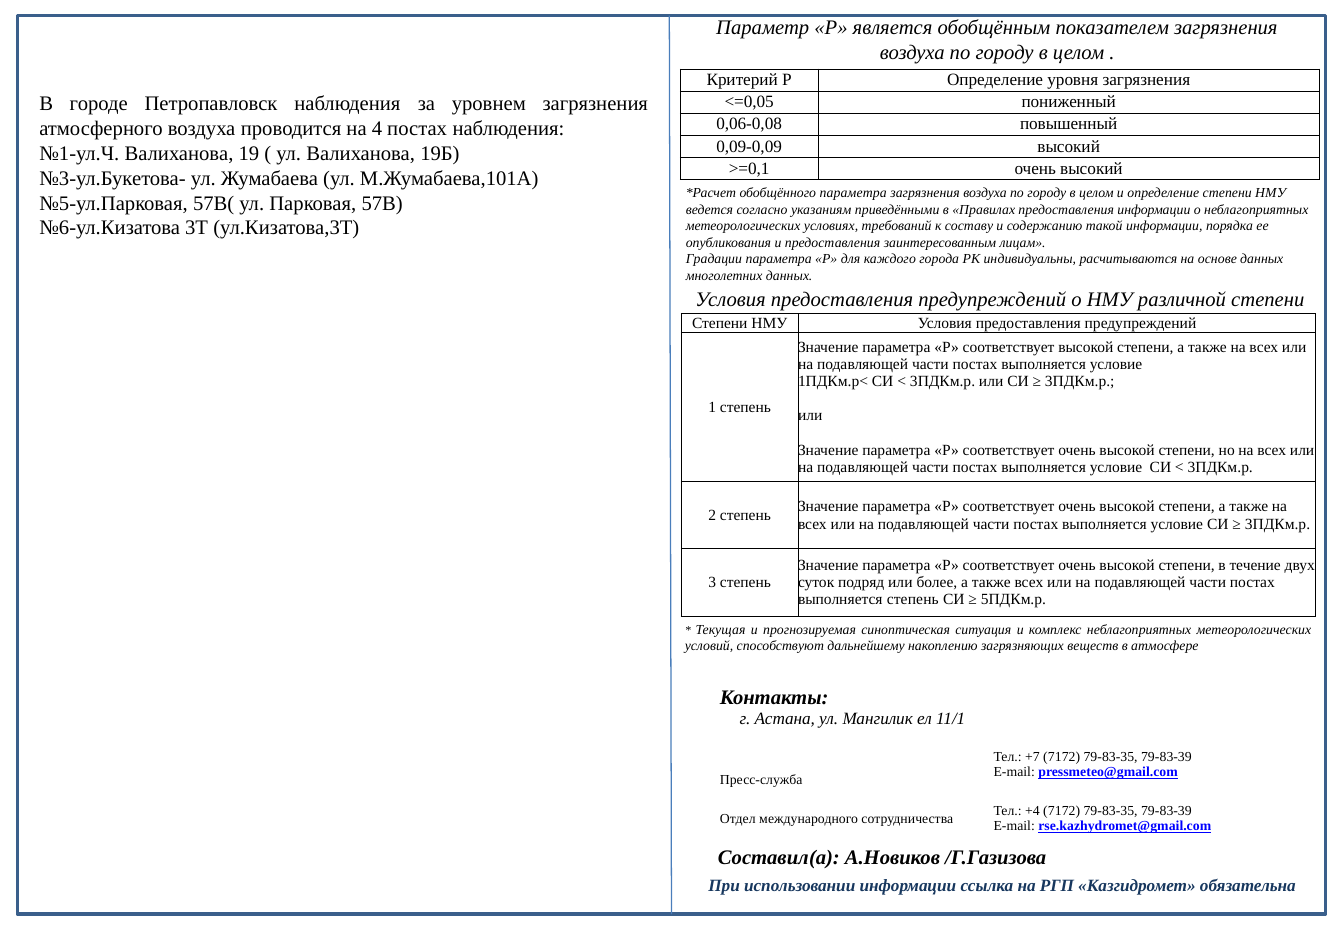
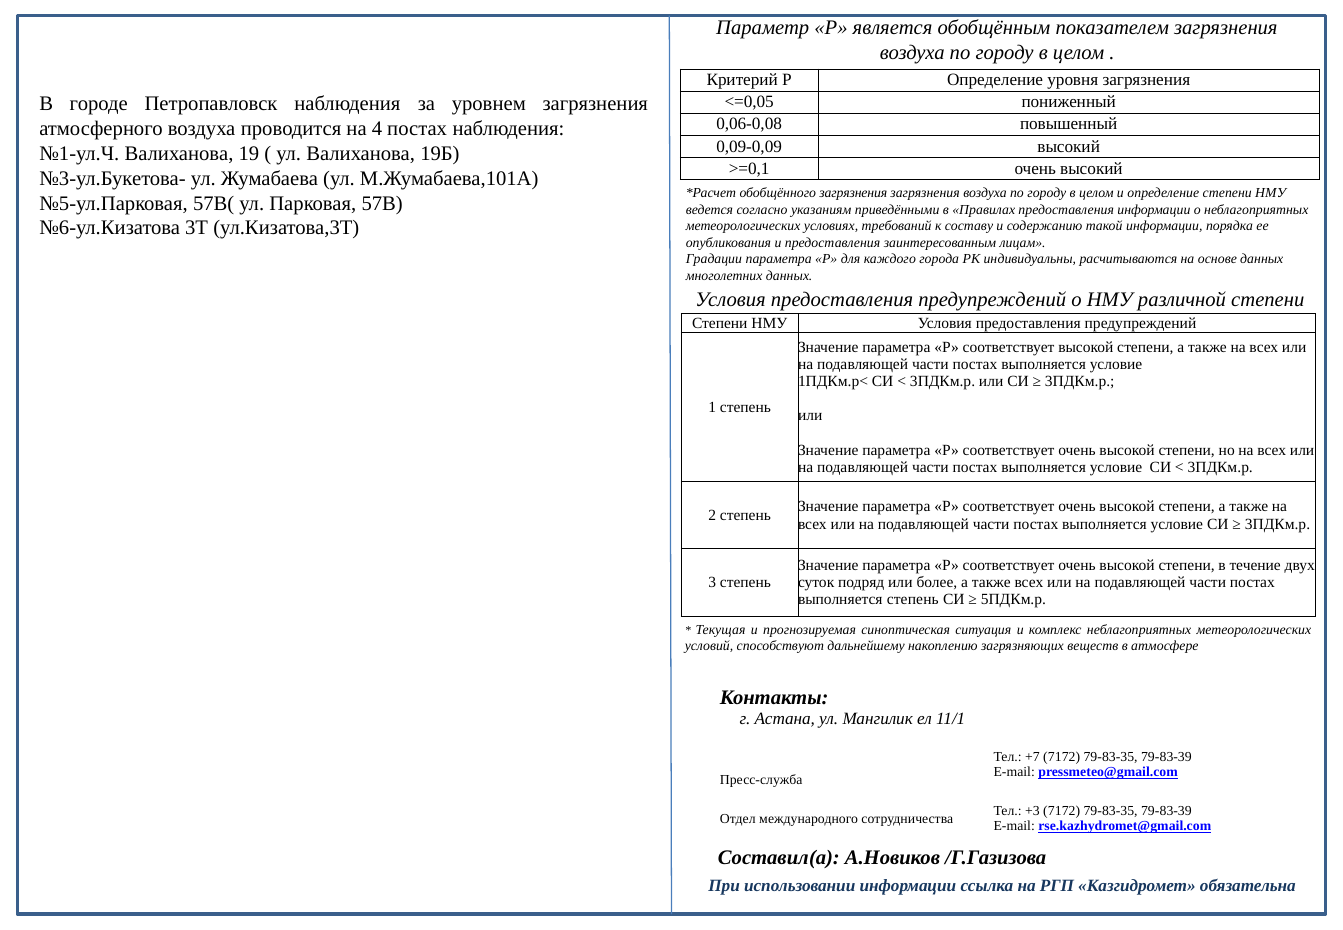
обобщённого параметра: параметра -> загрязнения
+4: +4 -> +3
